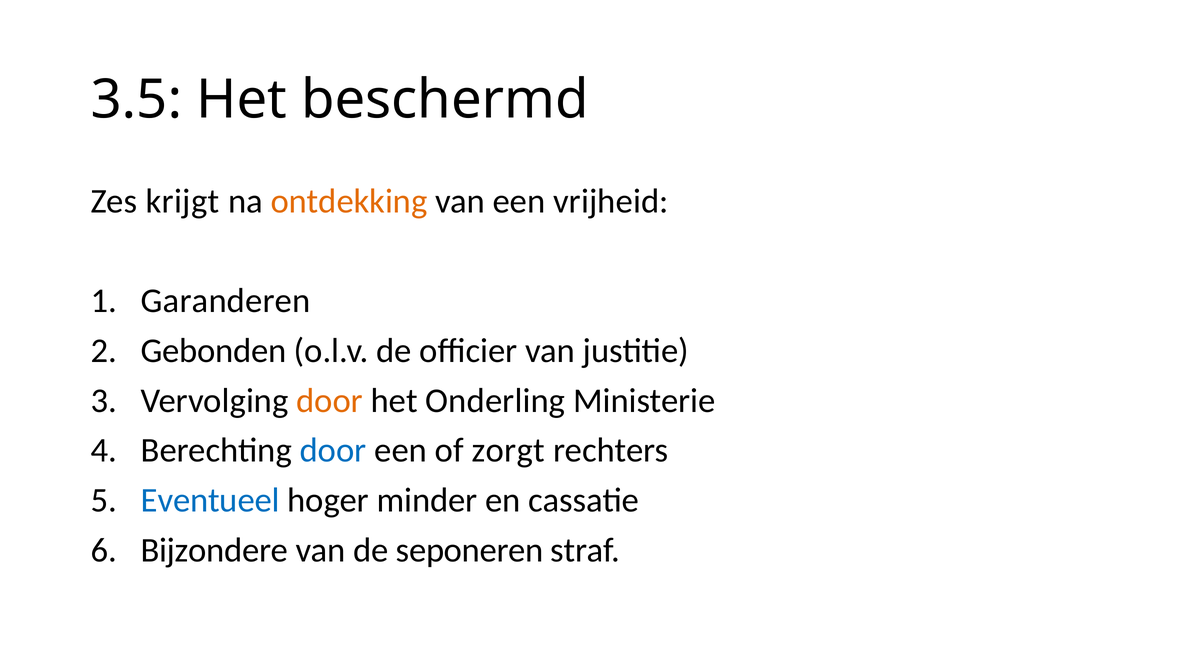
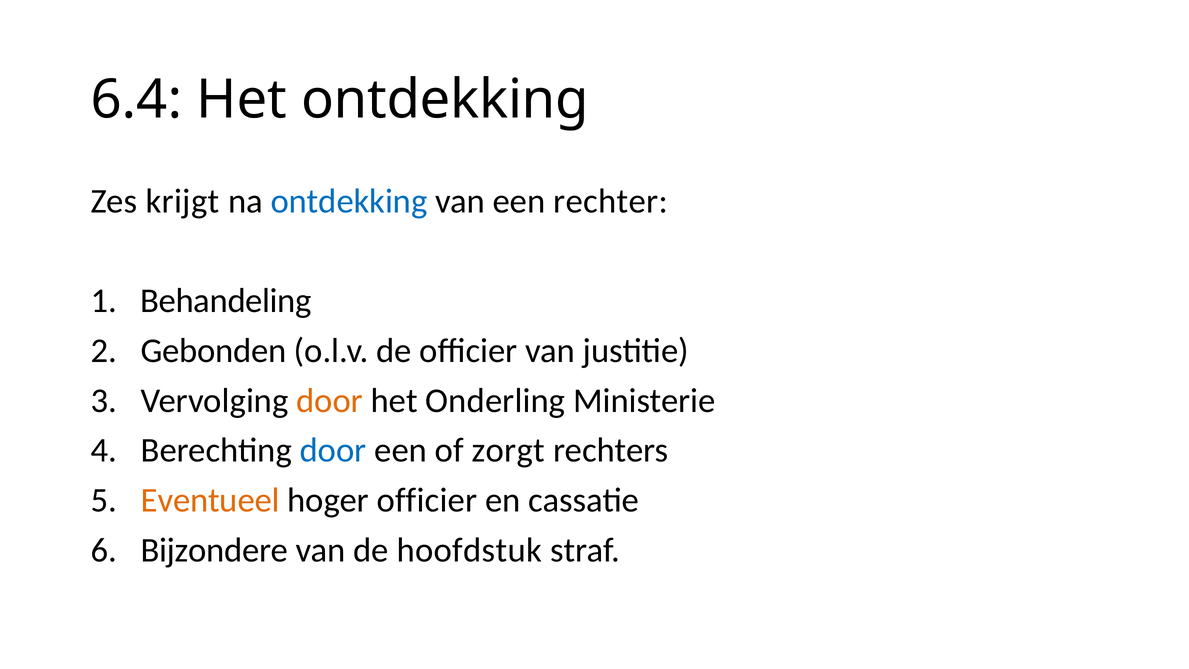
3.5: 3.5 -> 6.4
Het beschermd: beschermd -> ontdekking
ontdekking at (349, 201) colour: orange -> blue
vrijheid: vrijheid -> rechter
Garanderen: Garanderen -> Behandeling
Eventueel colour: blue -> orange
hoger minder: minder -> officier
seponeren: seponeren -> hoofdstuk
